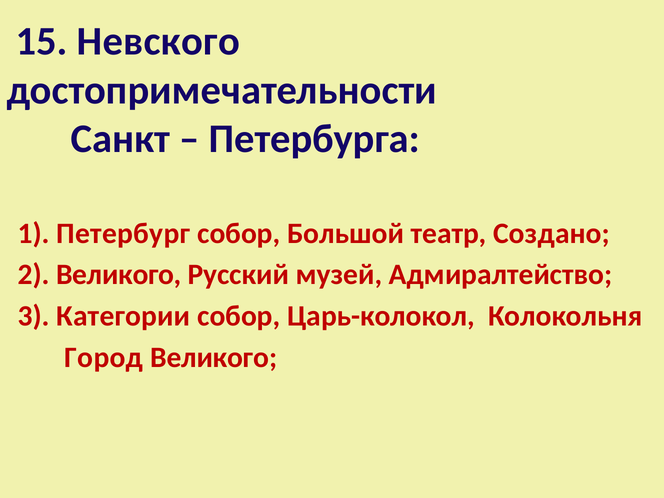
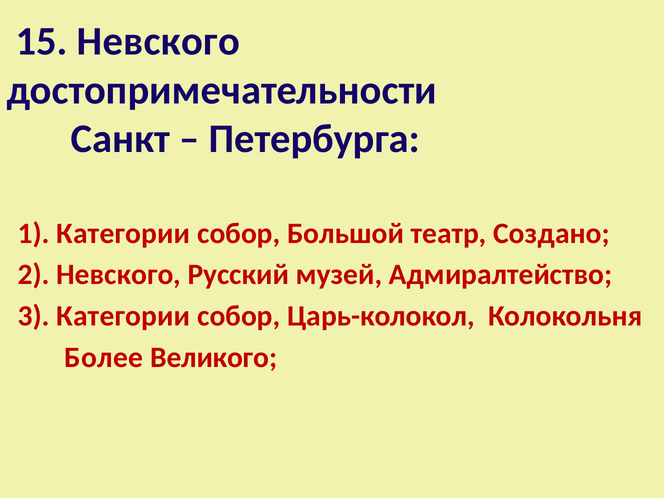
1 Петербург: Петербург -> Категории
2 Великого: Великого -> Невского
Город: Город -> Более
